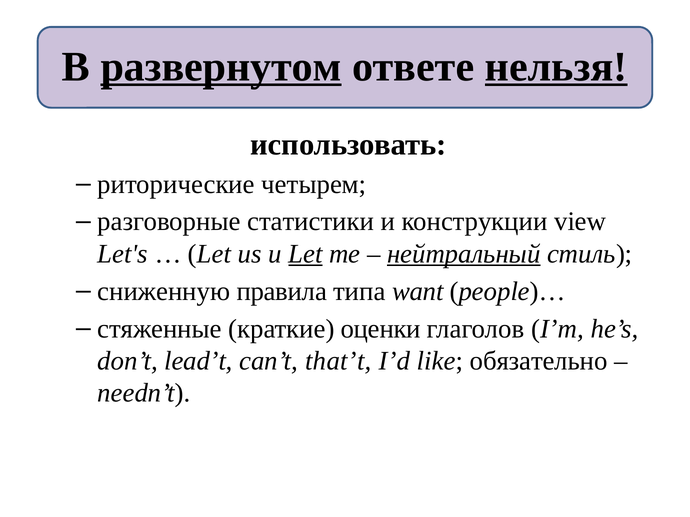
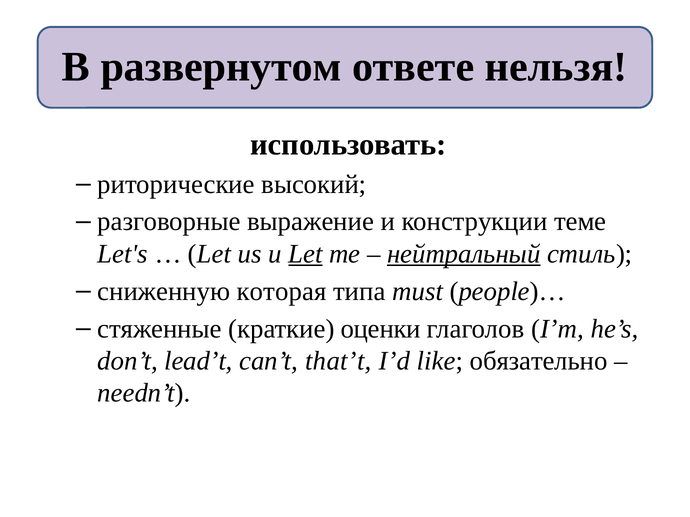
развернутом underline: present -> none
нельзя underline: present -> none
четырем: четырем -> высокий
статистики: статистики -> выражение
view: view -> теме
правила: правила -> которая
want: want -> must
